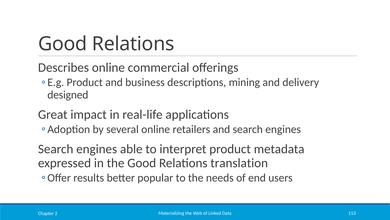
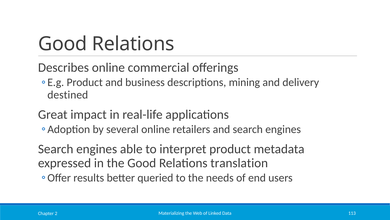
designed: designed -> destined
popular: popular -> queried
